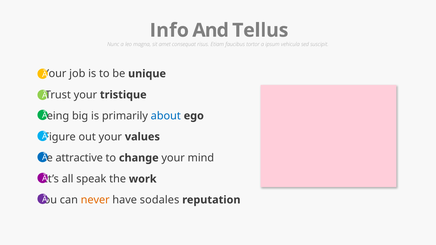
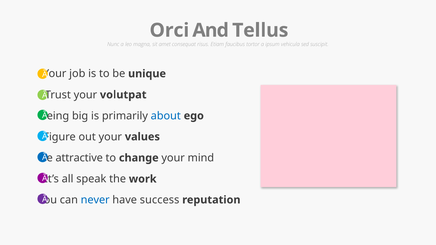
Info: Info -> Orci
tristique: tristique -> volutpat
never colour: orange -> blue
sodales: sodales -> success
